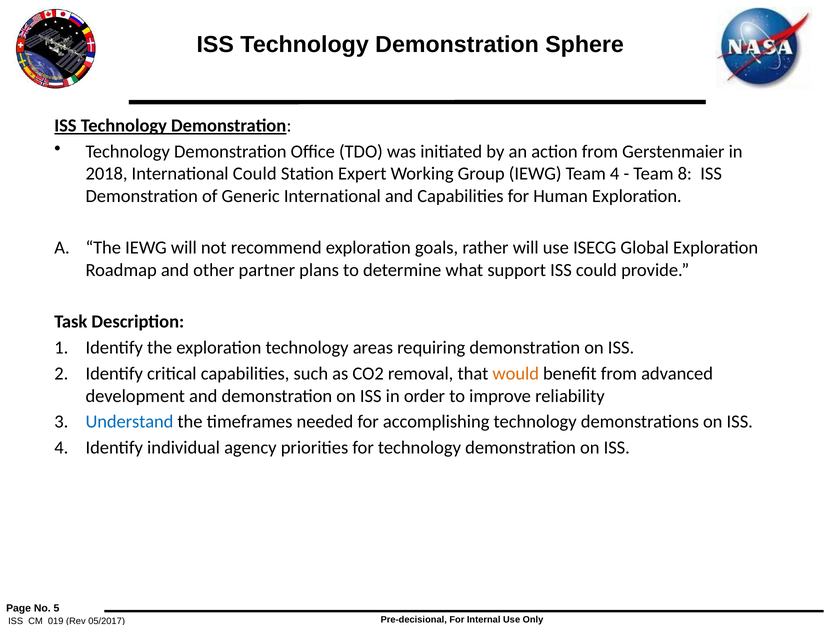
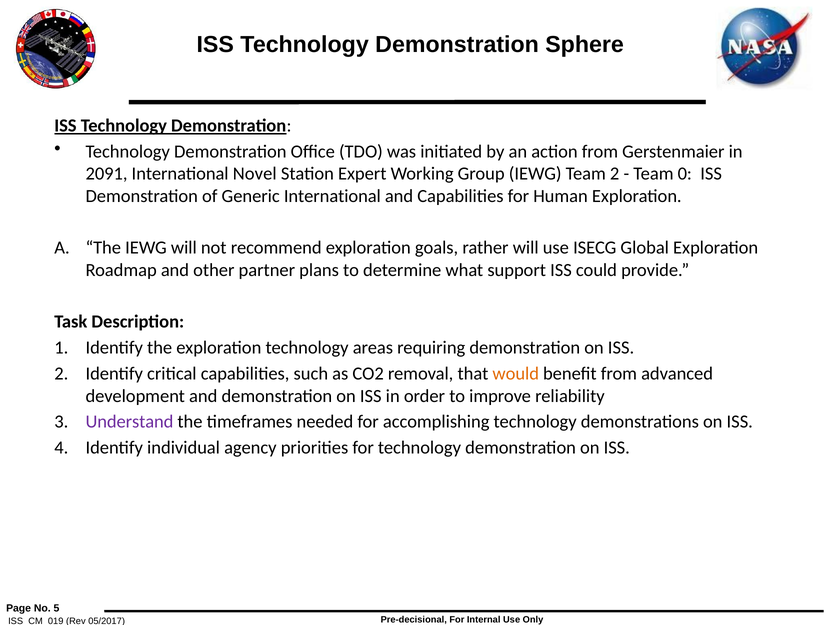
2018: 2018 -> 2091
International Could: Could -> Novel
Team 4: 4 -> 2
8: 8 -> 0
Understand colour: blue -> purple
